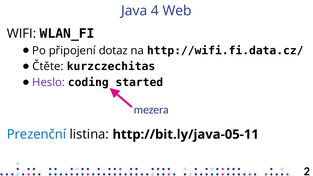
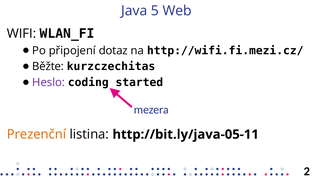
4: 4 -> 5
http://wifi.fi.data.cz/: http://wifi.fi.data.cz/ -> http://wifi.fi.mezi.cz/
Čtěte: Čtěte -> Běžte
Prezenční colour: blue -> orange
